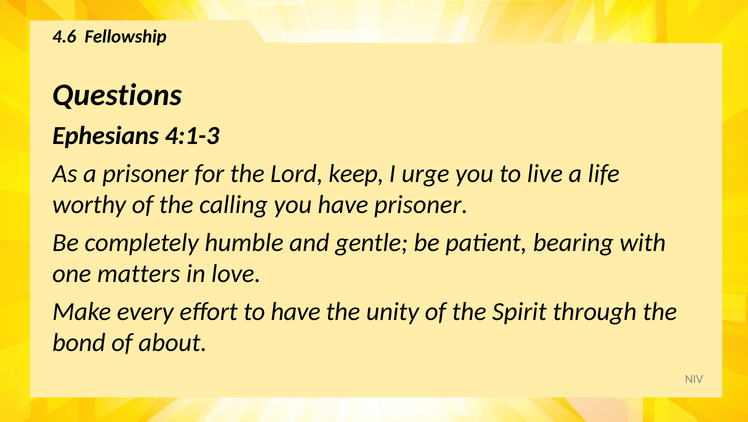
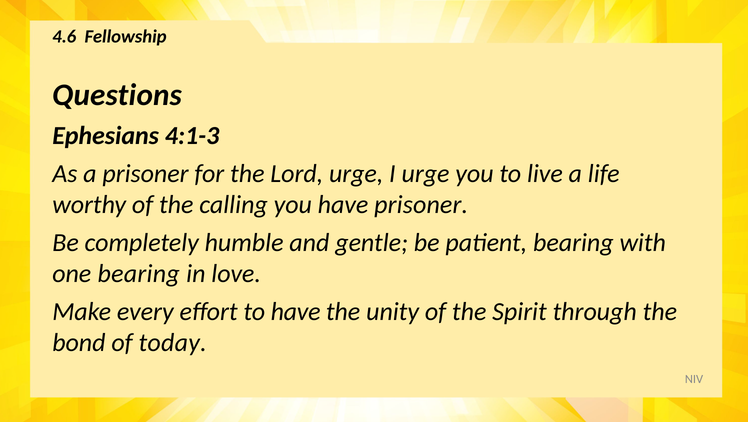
Lord keep: keep -> urge
one matters: matters -> bearing
about: about -> today
